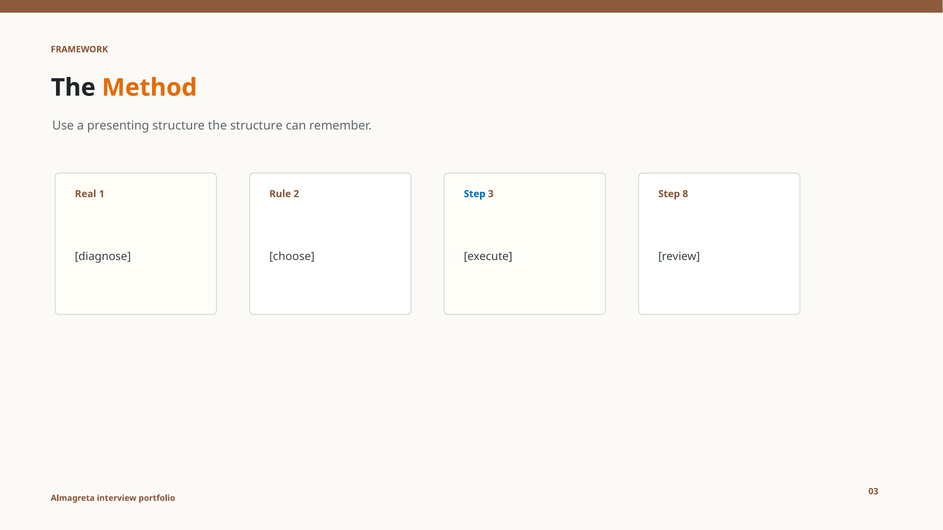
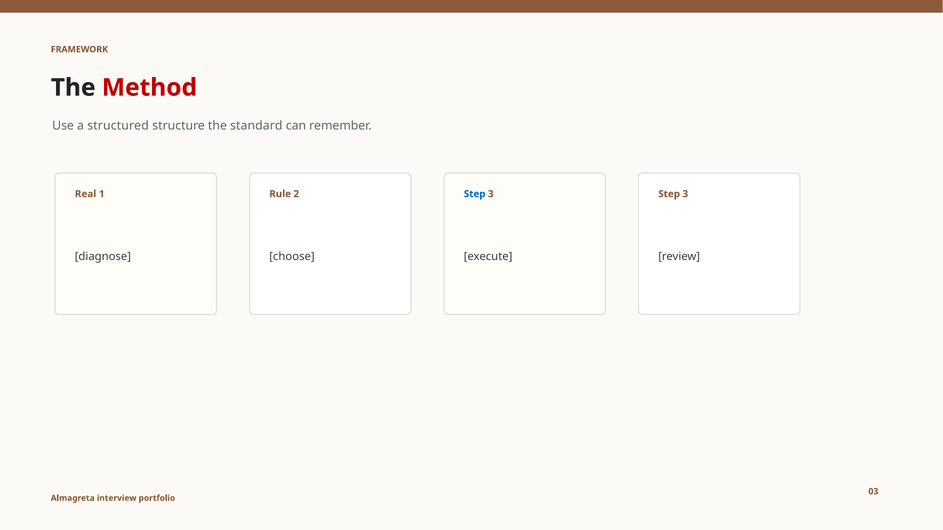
Method colour: orange -> red
presenting: presenting -> structured
the structure: structure -> standard
8 at (685, 194): 8 -> 3
